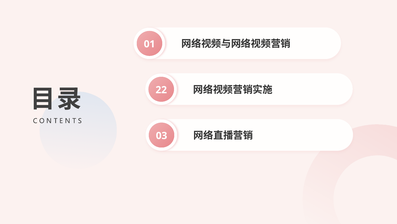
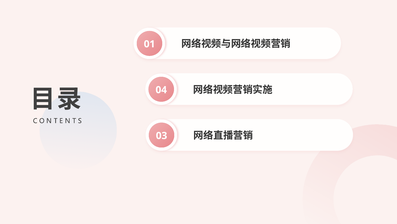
22: 22 -> 04
